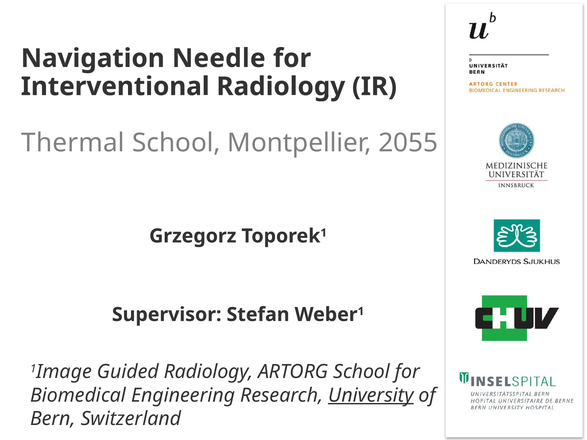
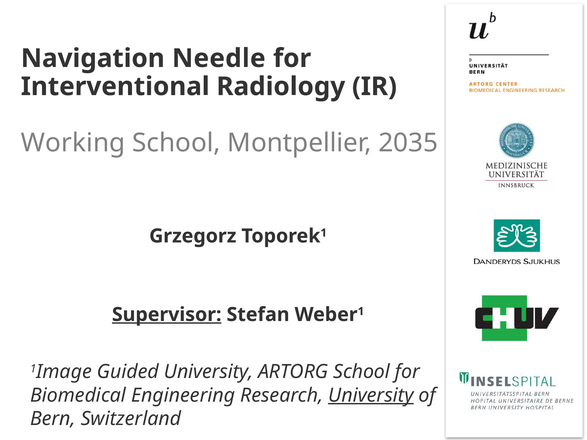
Thermal: Thermal -> Working
2055: 2055 -> 2035
Supervisor underline: none -> present
Guided Radiology: Radiology -> University
